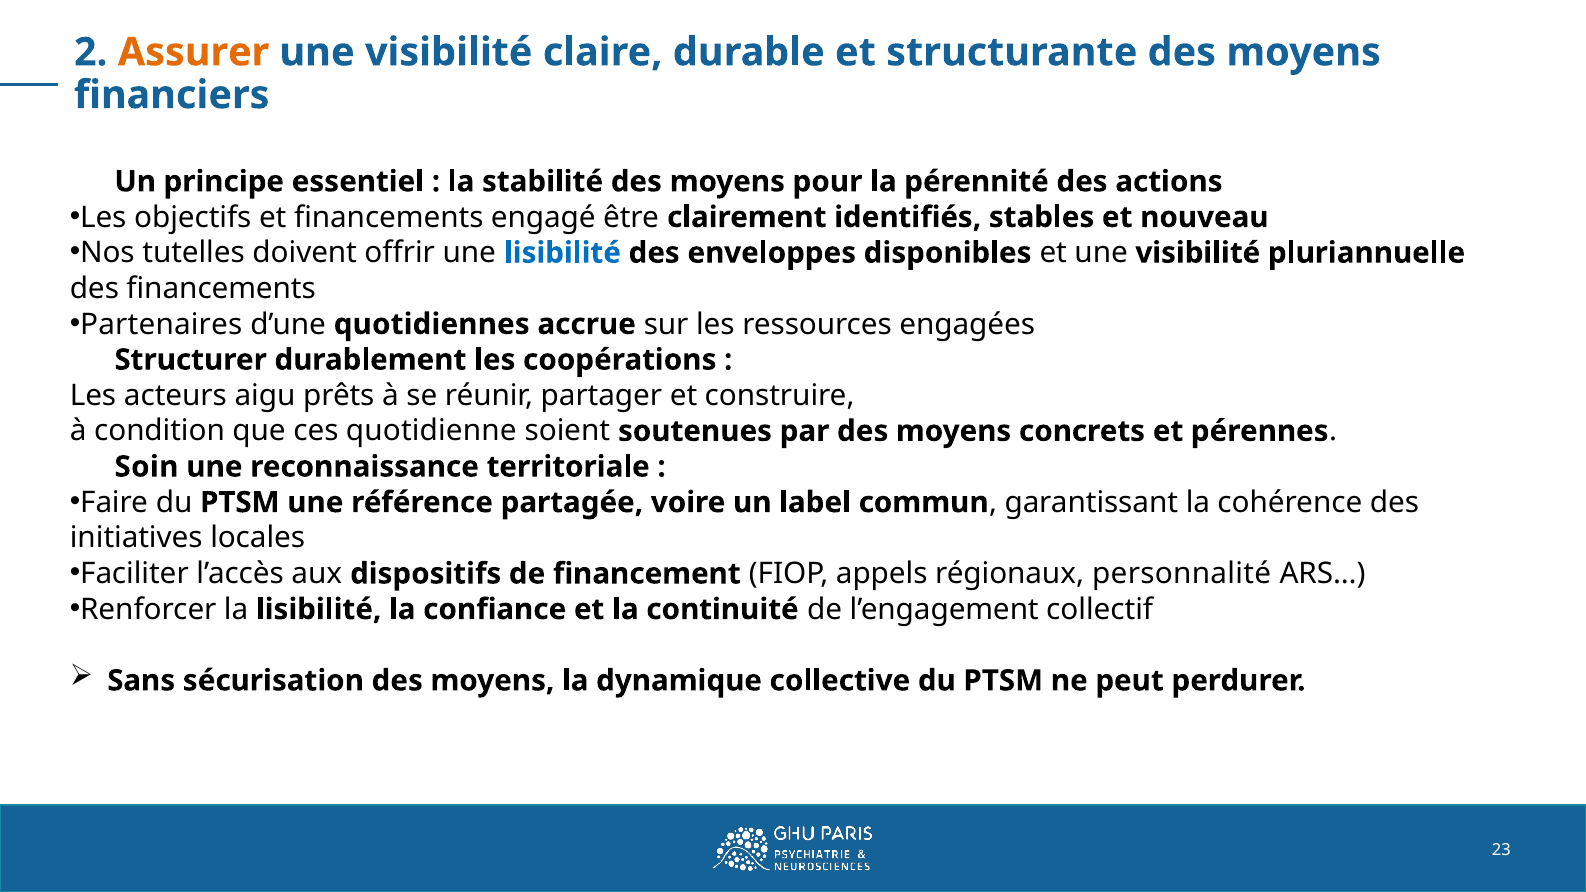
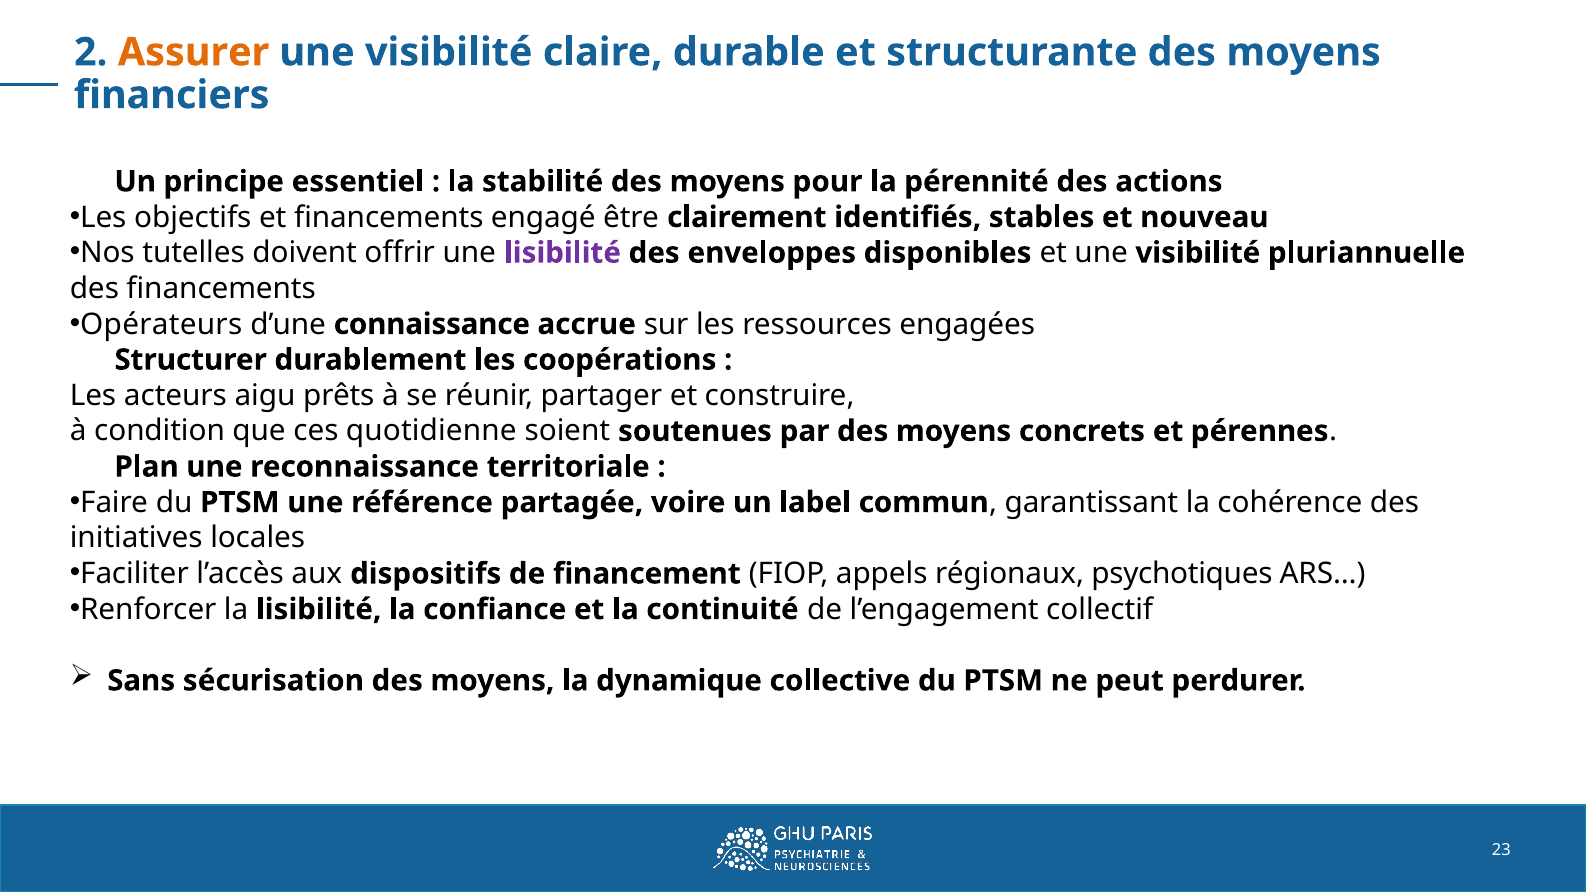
lisibilité at (562, 253) colour: blue -> purple
Partenaires: Partenaires -> Opérateurs
quotidiennes: quotidiennes -> connaissance
Soin: Soin -> Plan
personnalité: personnalité -> psychotiques
